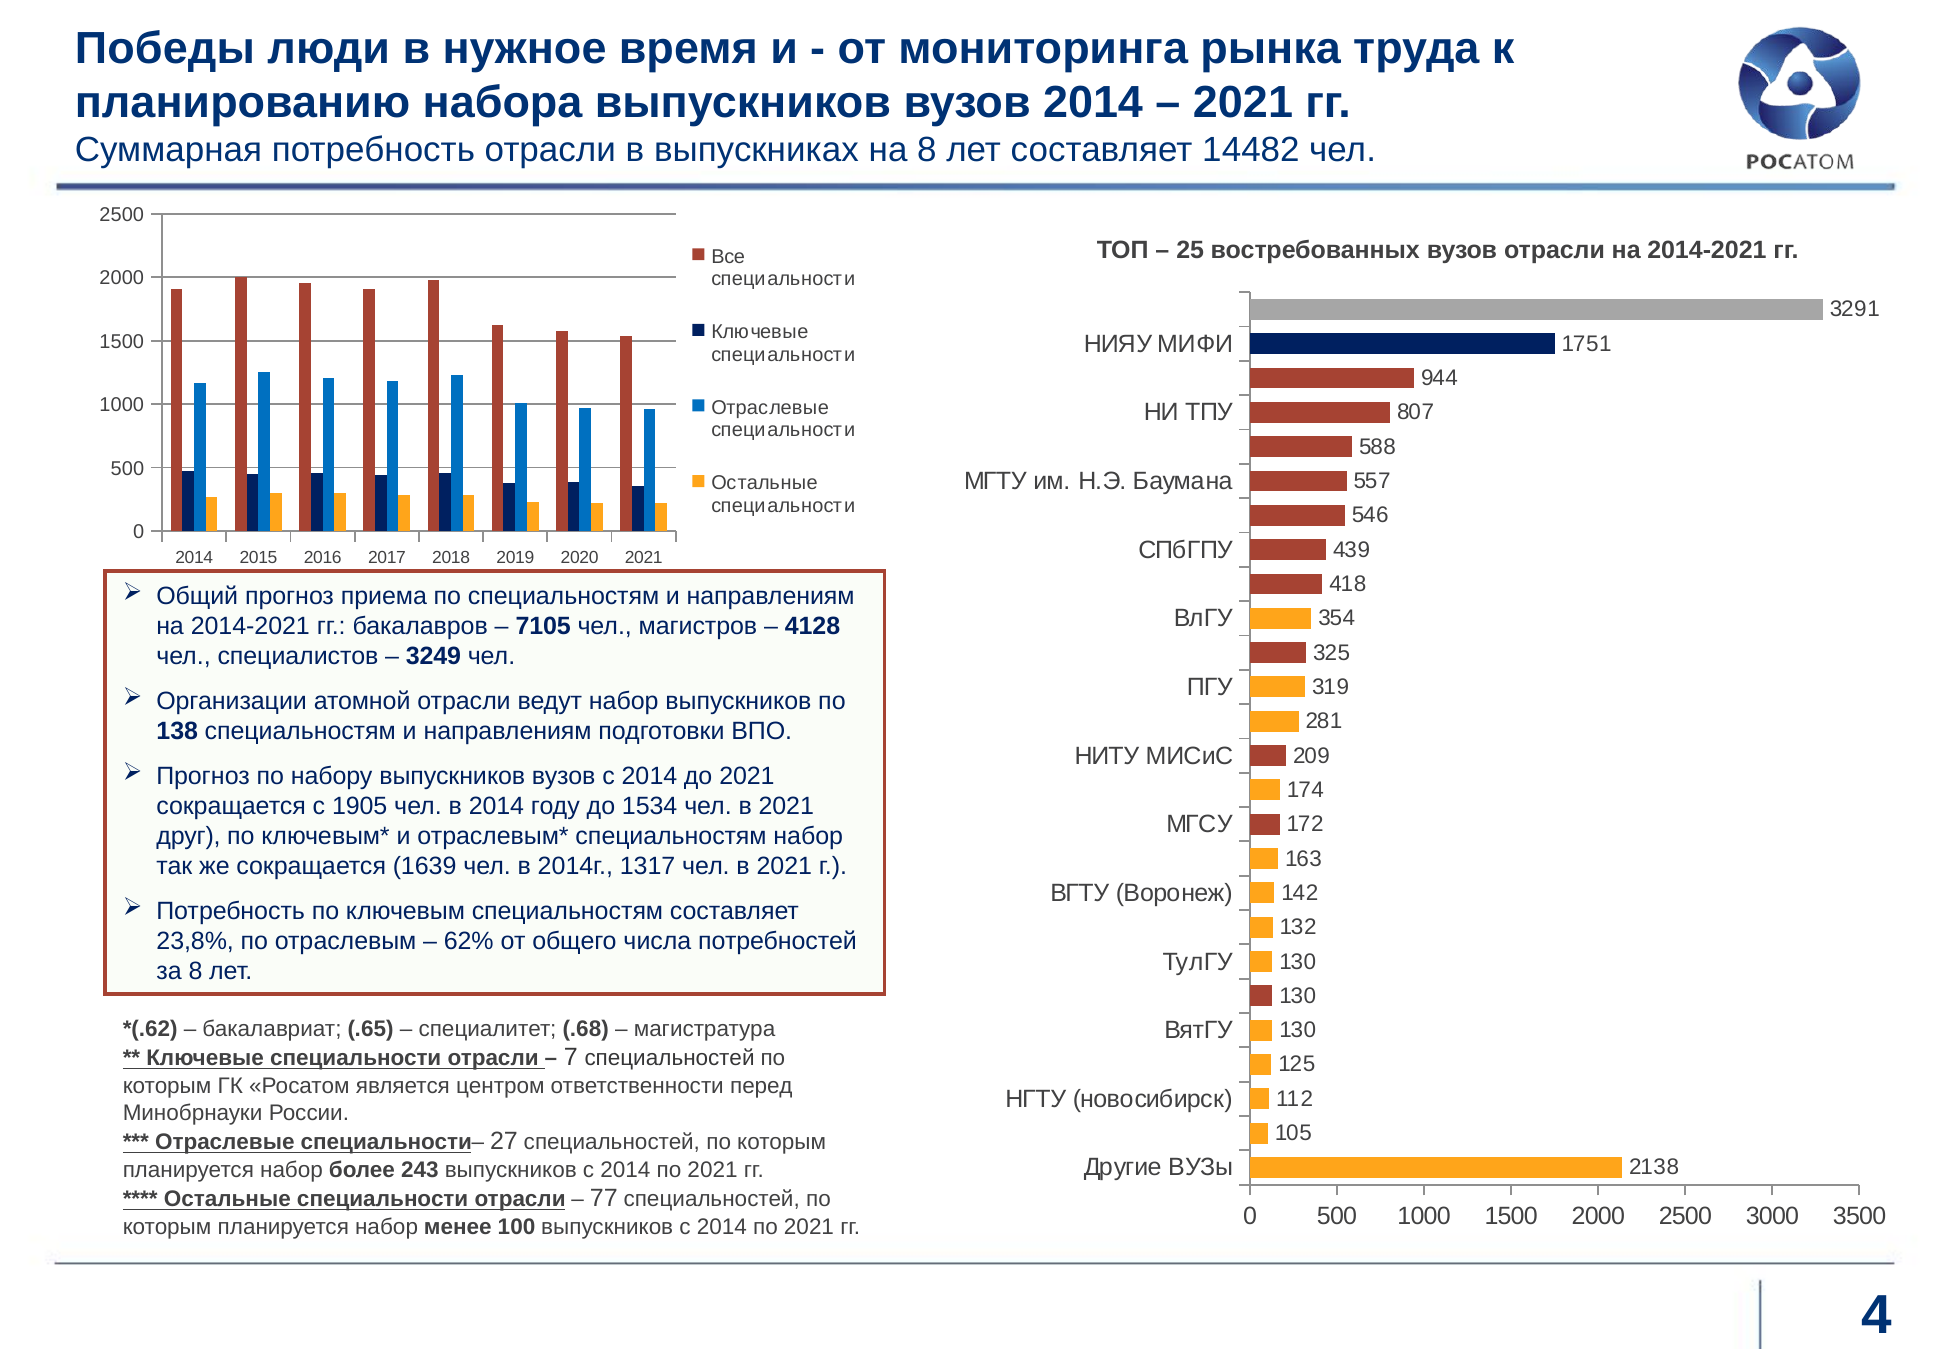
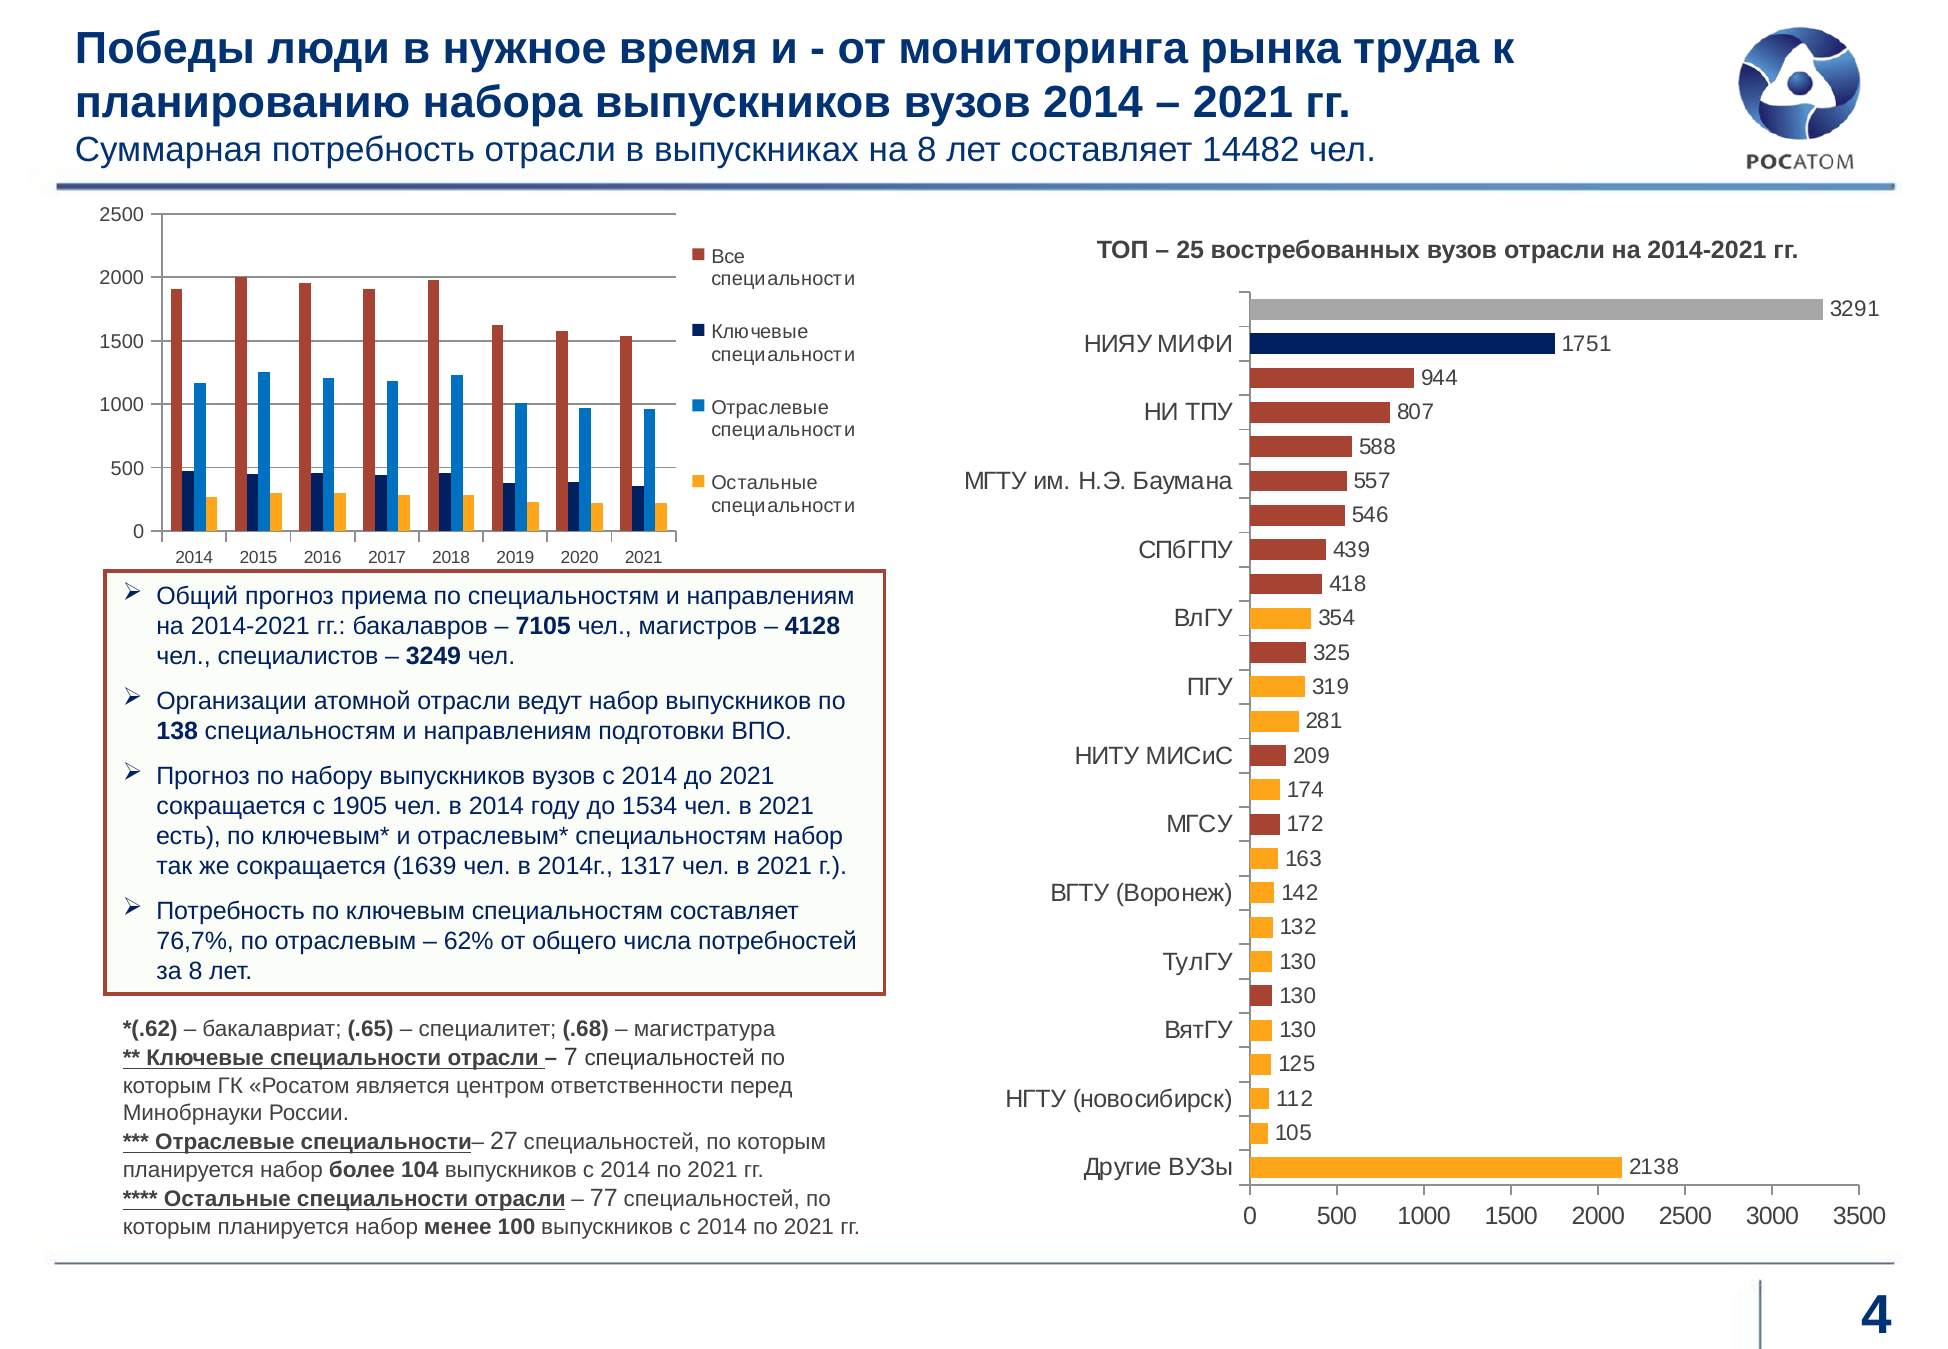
друг: друг -> есть
23,8%: 23,8% -> 76,7%
243: 243 -> 104
